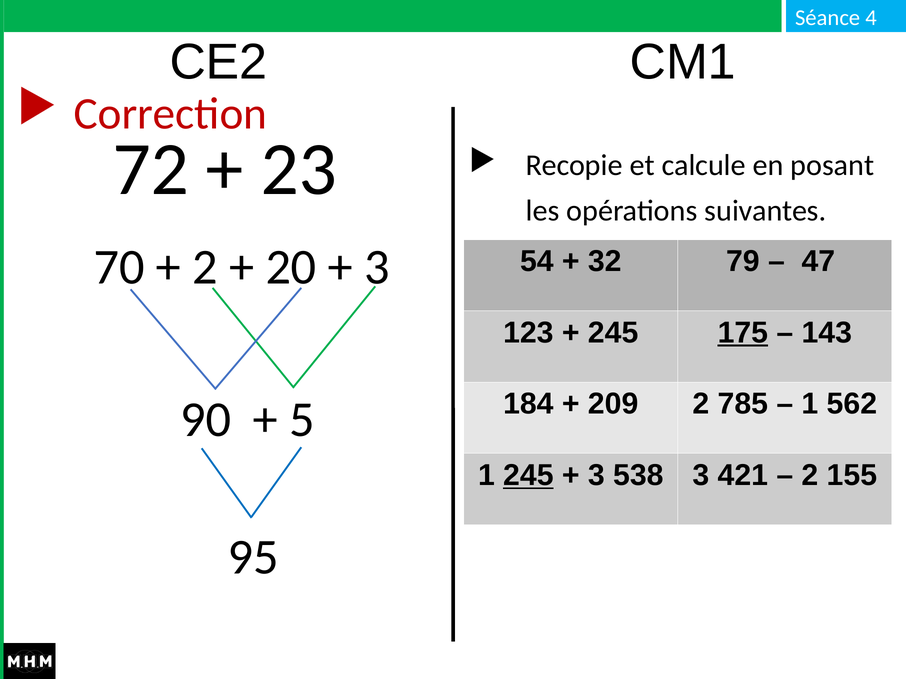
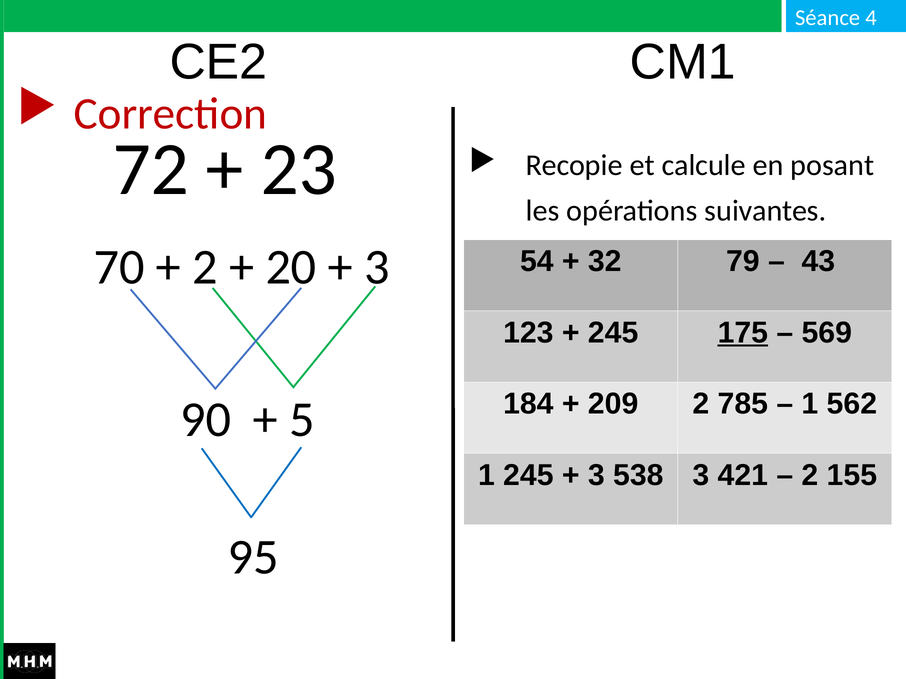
47: 47 -> 43
143: 143 -> 569
245 at (528, 476) underline: present -> none
